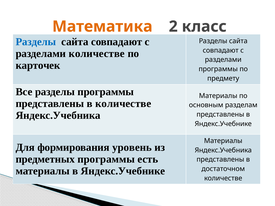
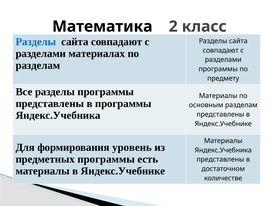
Математика colour: orange -> black
разделами количестве: количестве -> материалах
карточек at (38, 65): карточек -> разделам
в количестве: количестве -> программы
